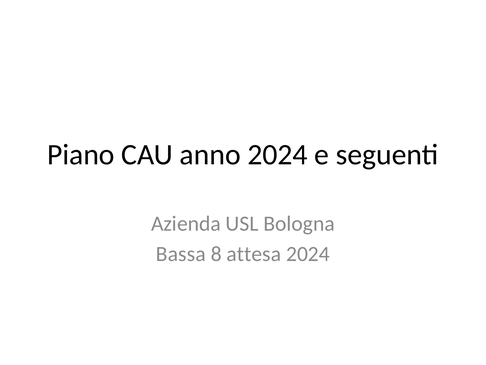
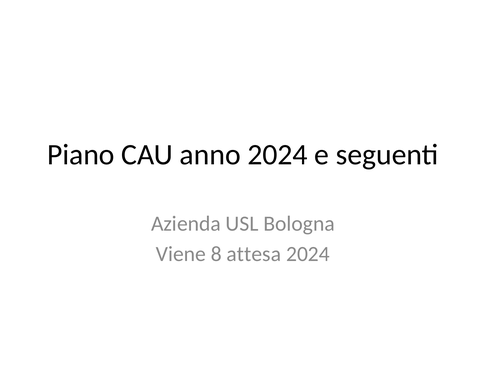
Bassa: Bassa -> Viene
